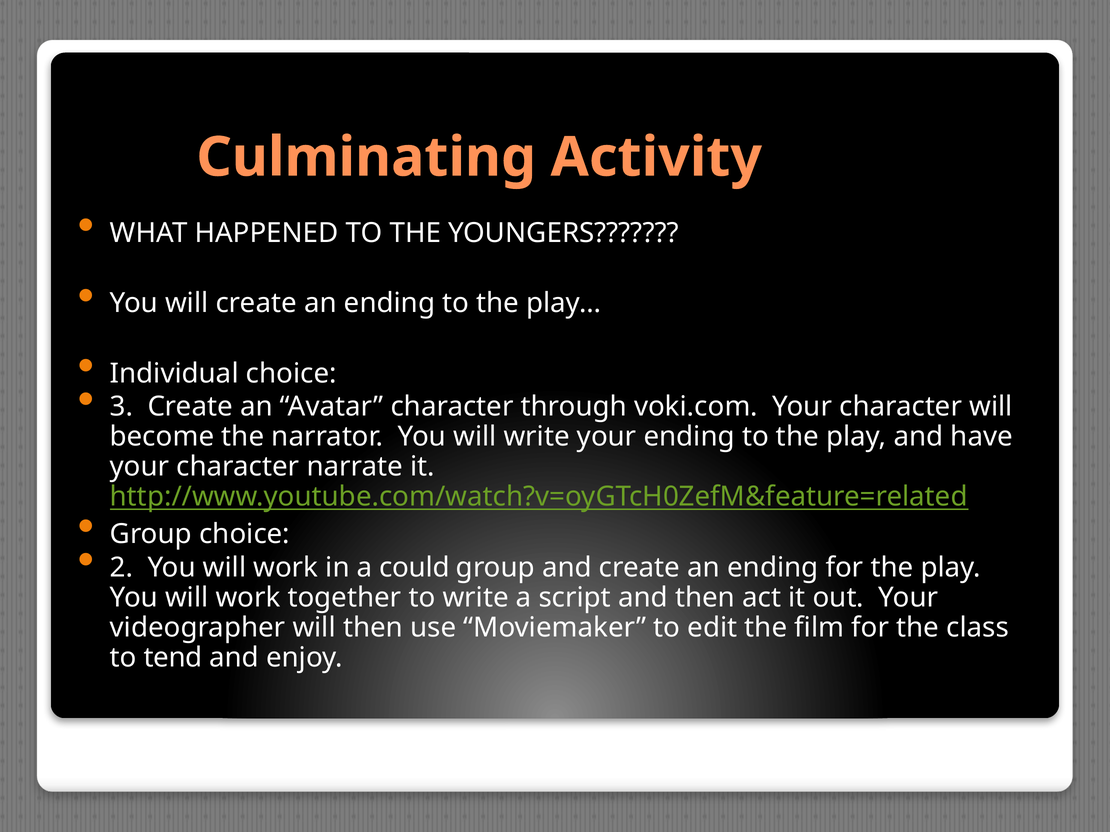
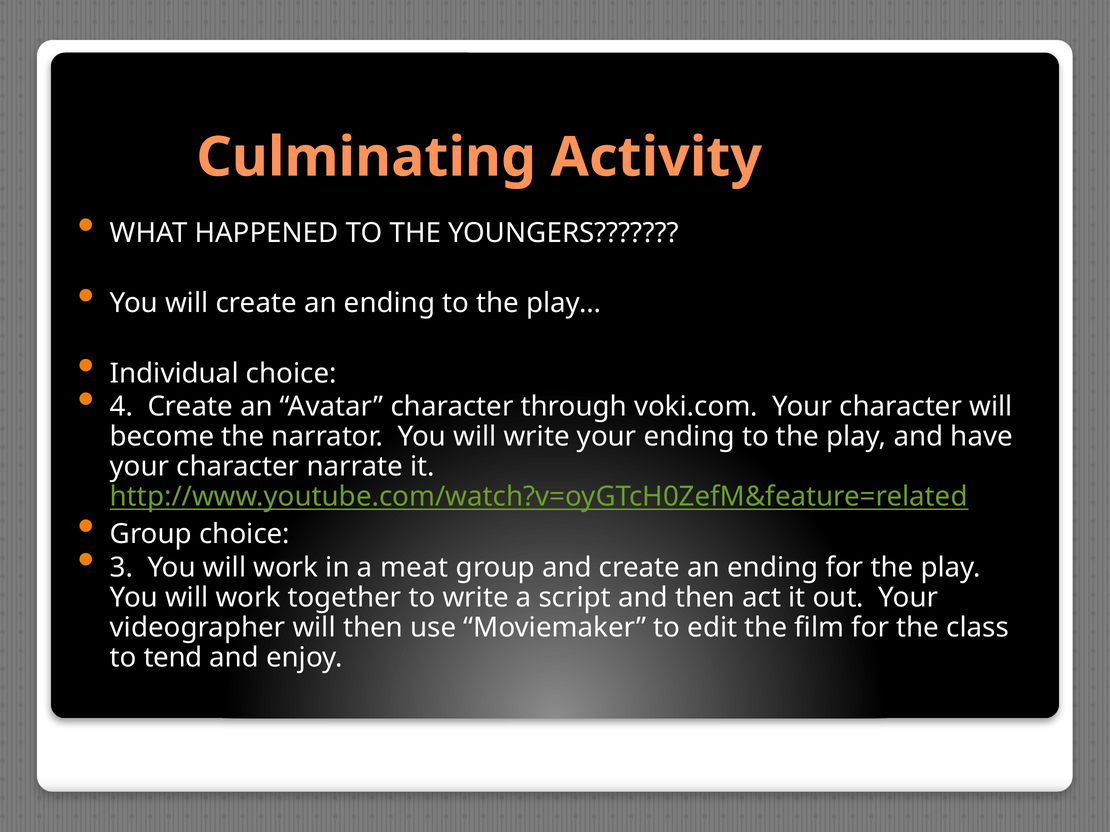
3: 3 -> 4
2: 2 -> 3
could: could -> meat
